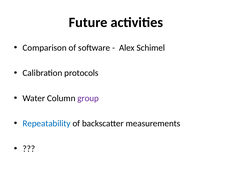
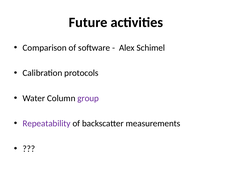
Repeatability colour: blue -> purple
